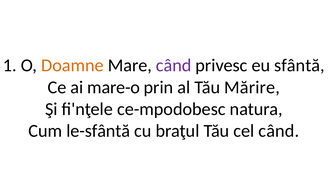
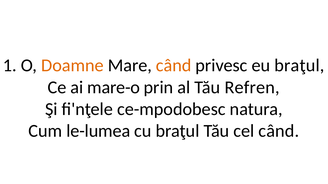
când at (174, 66) colour: purple -> orange
eu sfântă: sfântă -> braţul
Mărire: Mărire -> Refren
le-sfântă: le-sfântă -> le-lumea
